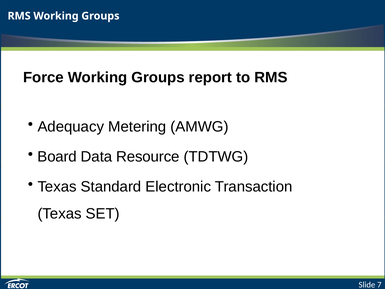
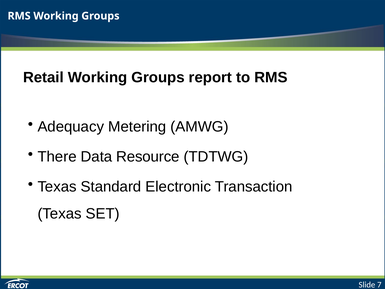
Force: Force -> Retail
Board: Board -> There
